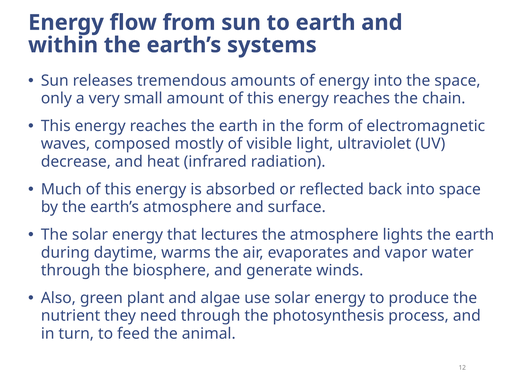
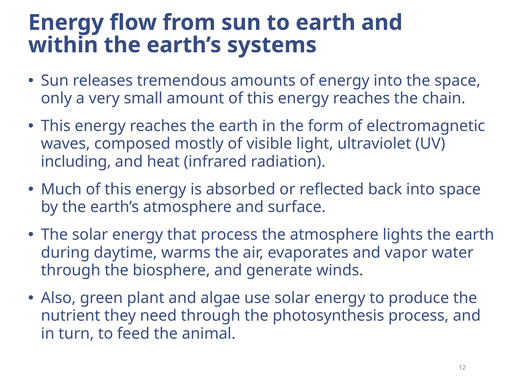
decrease: decrease -> including
that lectures: lectures -> process
